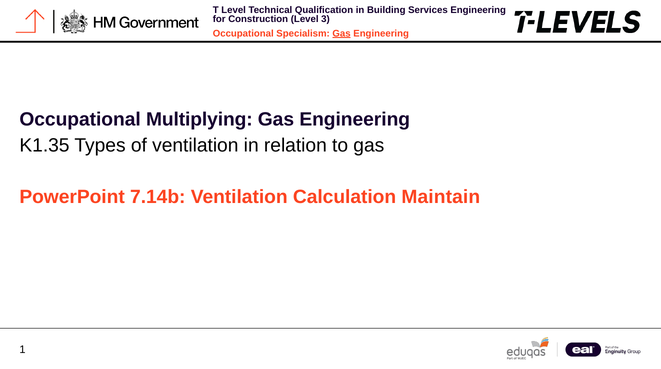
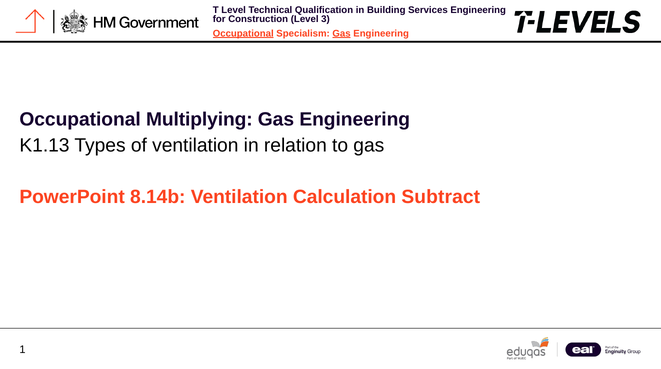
Occupational at (243, 33) underline: none -> present
K1.35: K1.35 -> K1.13
7.14b: 7.14b -> 8.14b
Maintain: Maintain -> Subtract
